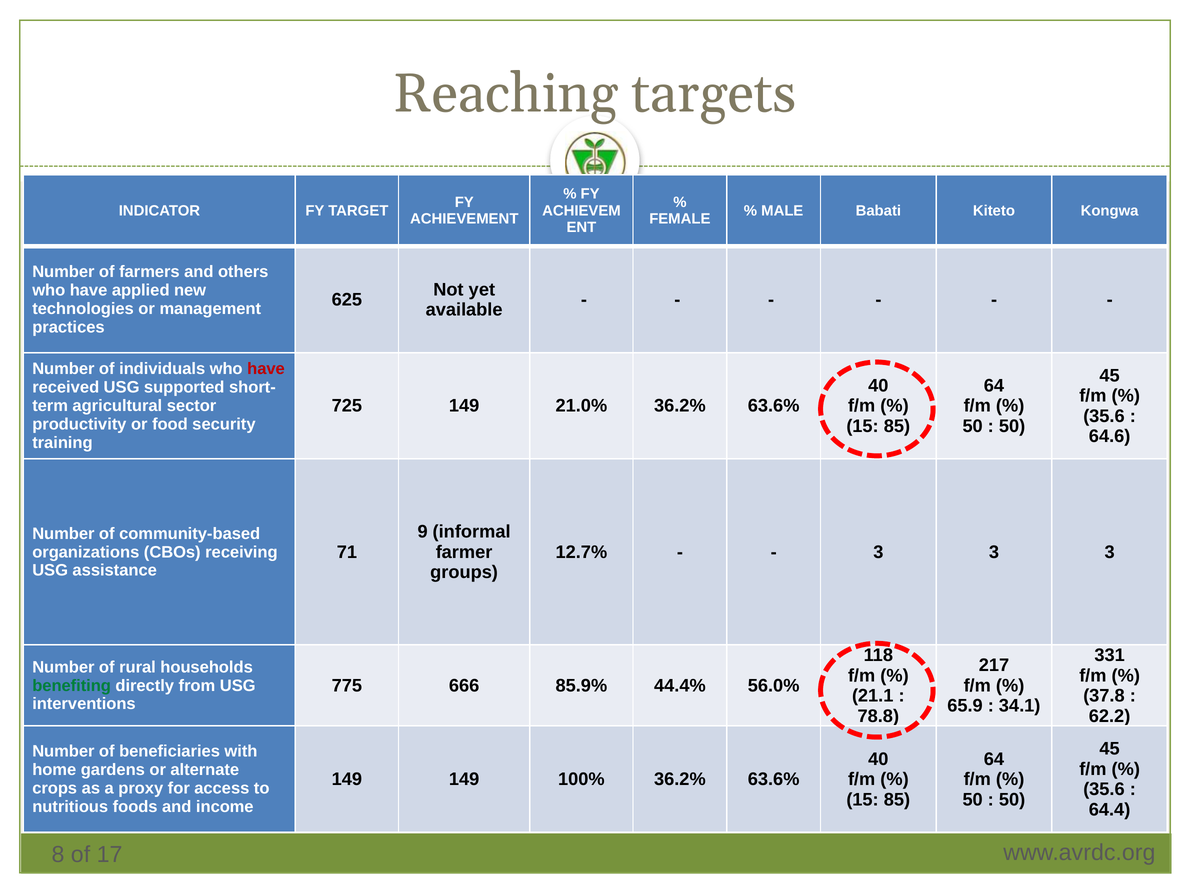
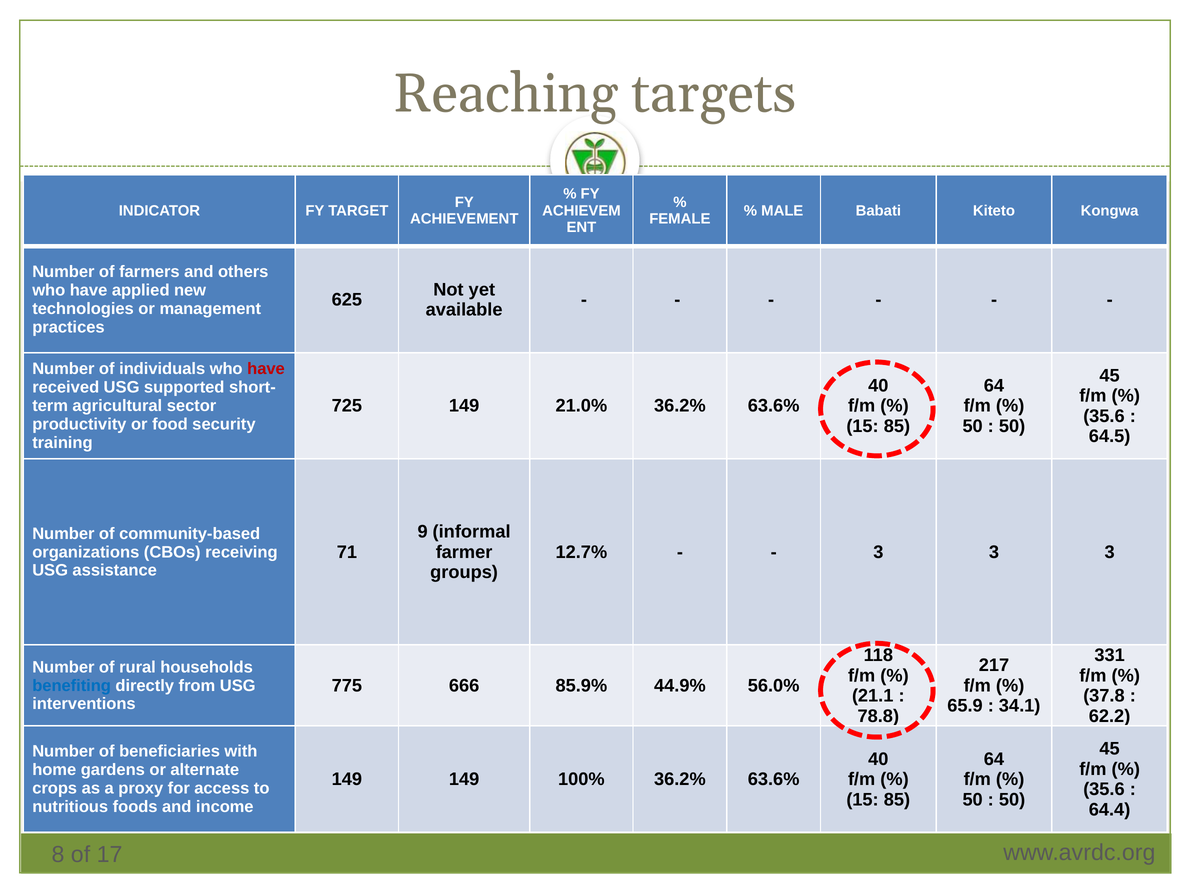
64.6: 64.6 -> 64.5
44.4%: 44.4% -> 44.9%
benefiting colour: green -> blue
